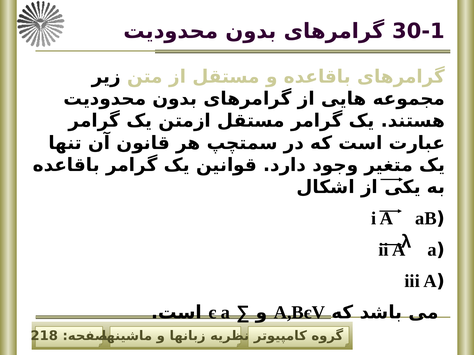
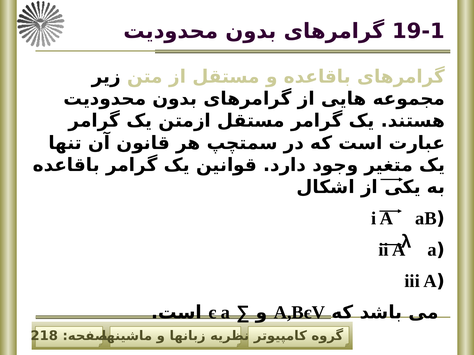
30-1: 30-1 -> 19-1
